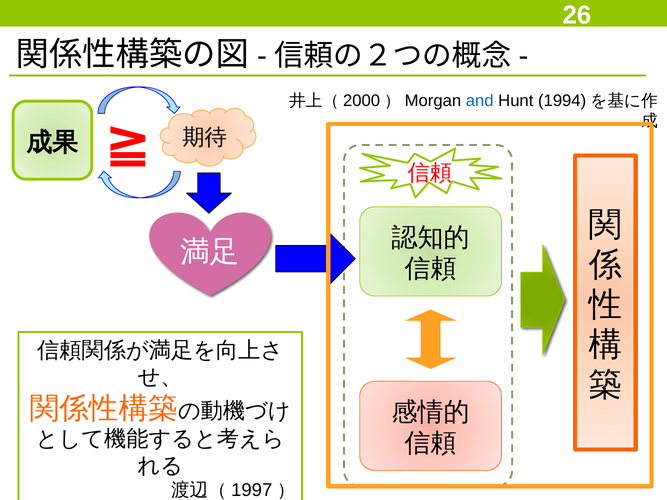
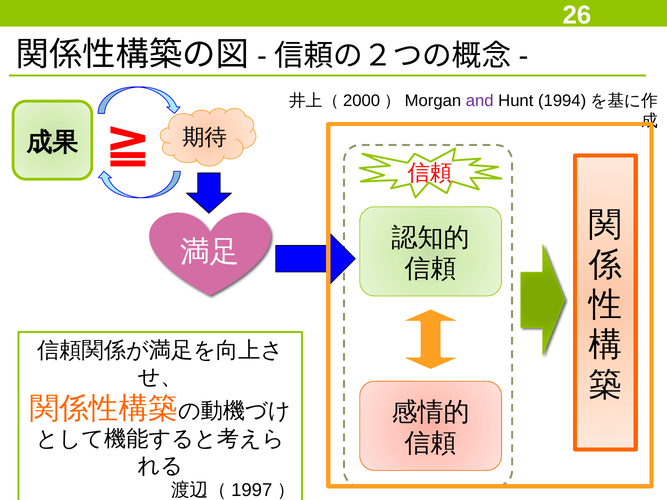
and colour: blue -> purple
